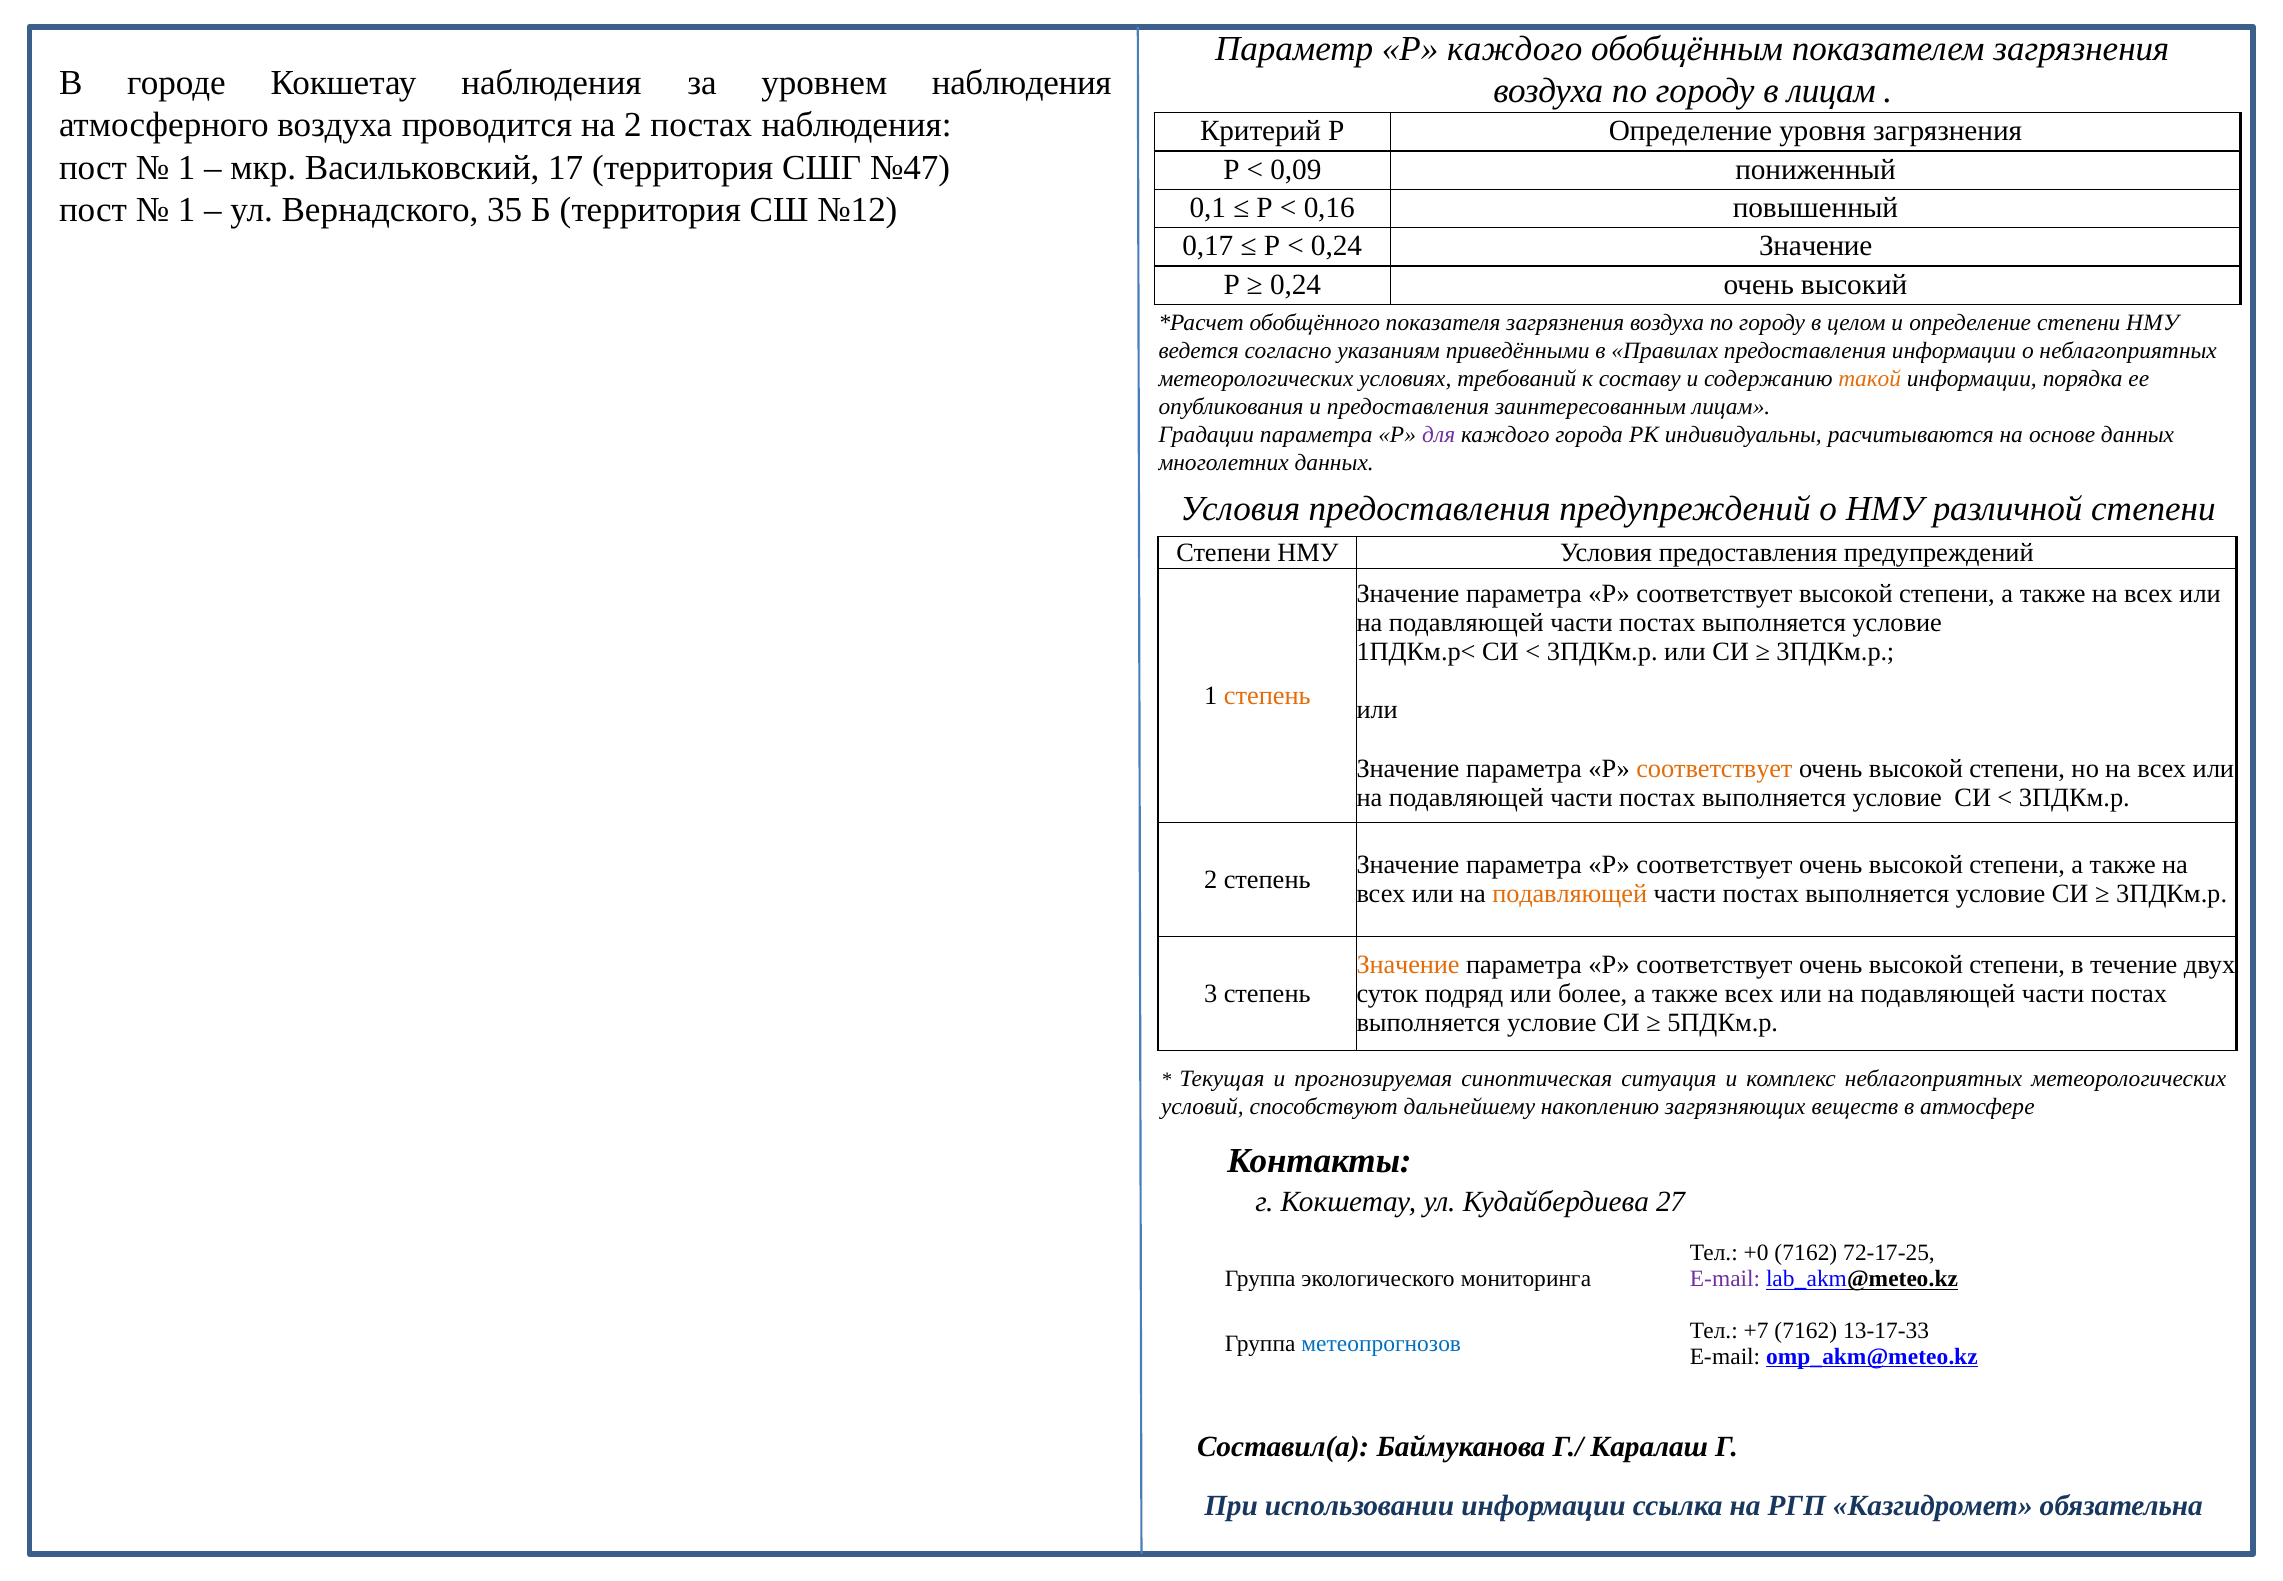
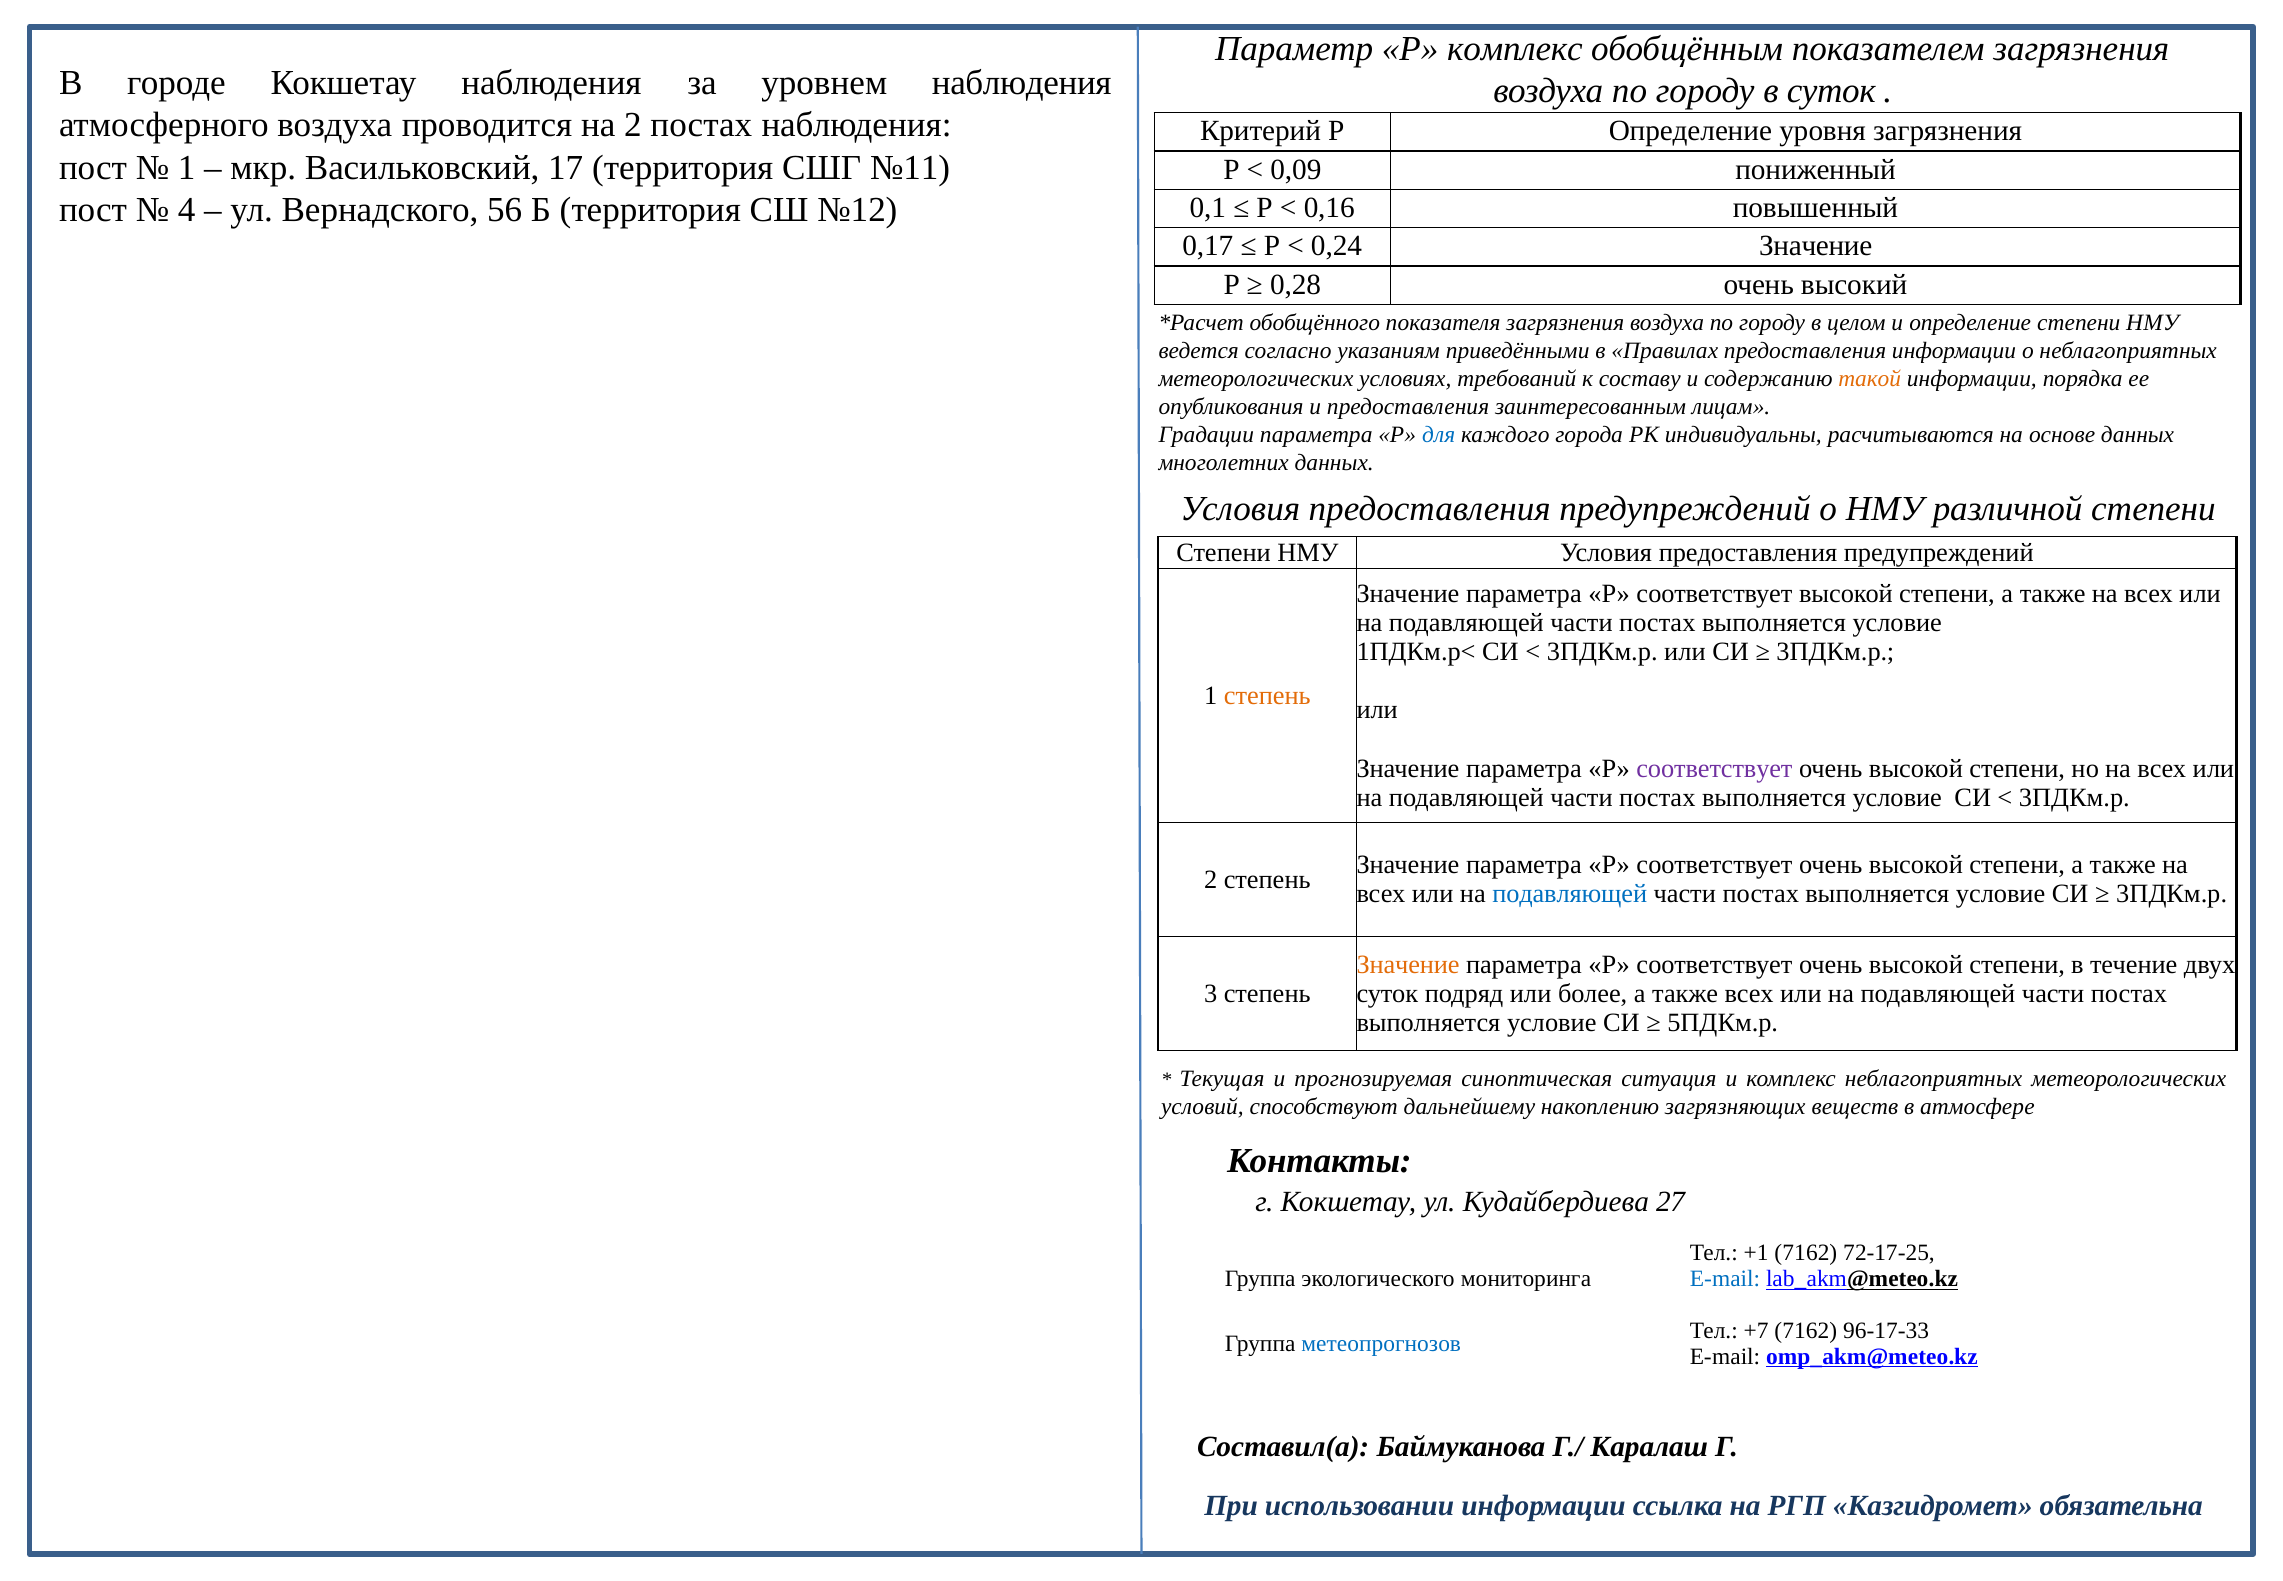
Р каждого: каждого -> комплекс
в лицам: лицам -> суток
№47: №47 -> №11
1 at (187, 210): 1 -> 4
35: 35 -> 56
0,24 at (1296, 285): 0,24 -> 0,28
для colour: purple -> blue
соответствует at (1714, 768) colour: orange -> purple
подавляющей at (1570, 894) colour: orange -> blue
+0: +0 -> +1
E-mail at (1725, 1279) colour: purple -> blue
13-17-33: 13-17-33 -> 96-17-33
